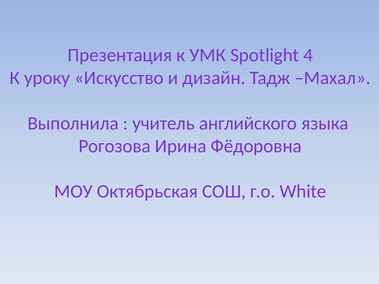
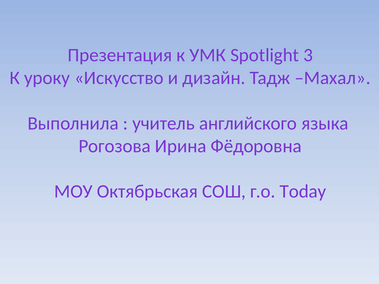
4: 4 -> 3
White: White -> Today
